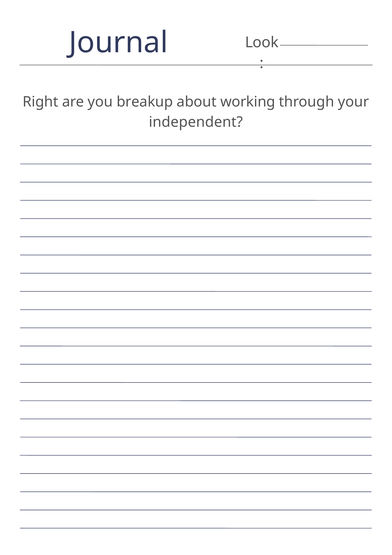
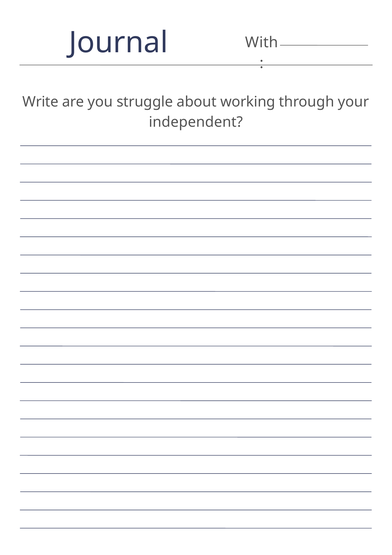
Look: Look -> With
Right: Right -> Write
breakup: breakup -> struggle
